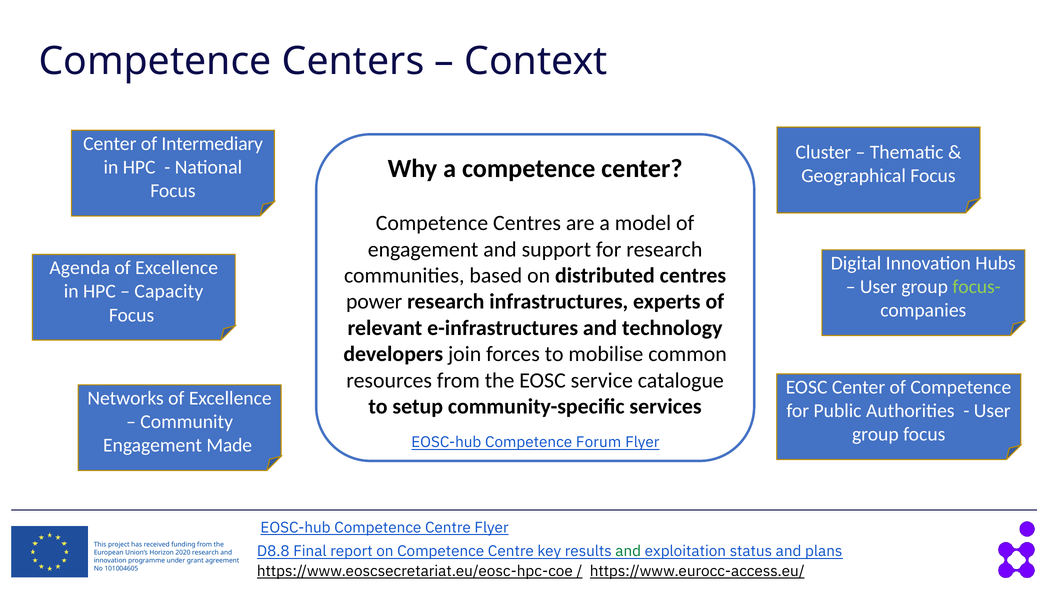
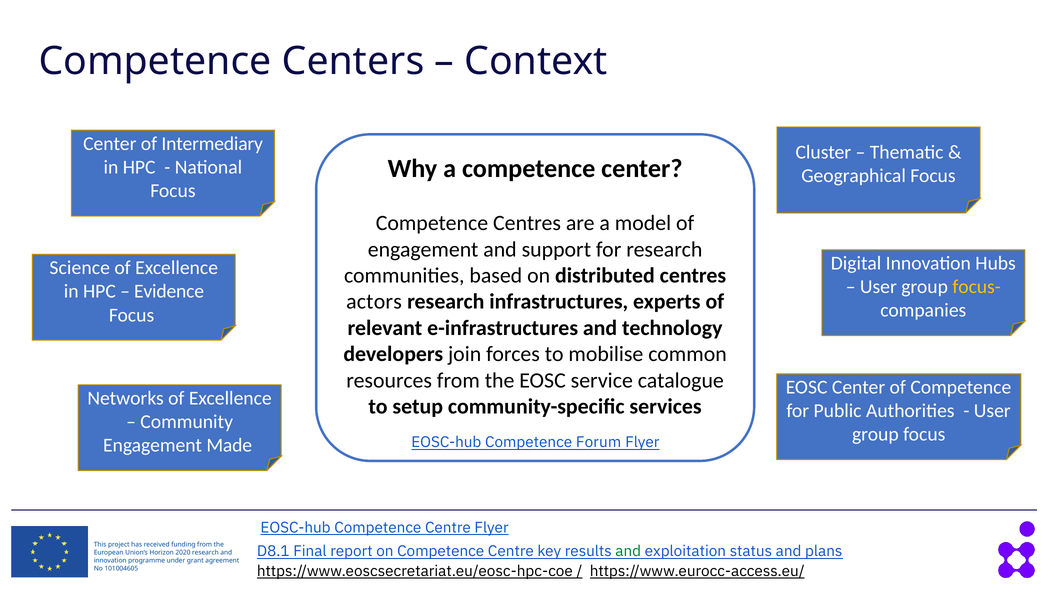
Agenda: Agenda -> Science
focus- colour: light green -> yellow
Capacity: Capacity -> Evidence
power: power -> actors
D8.8: D8.8 -> D8.1
